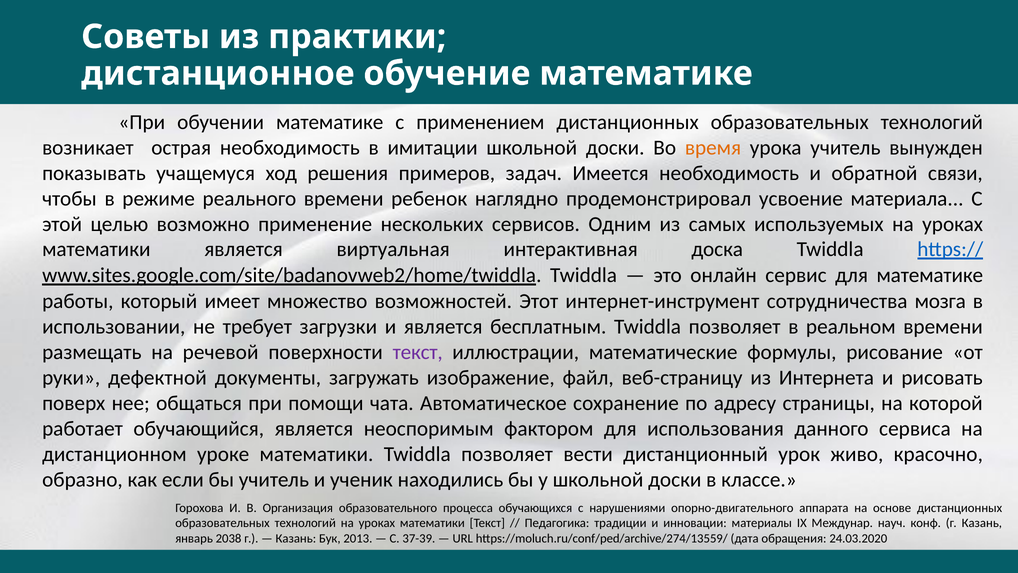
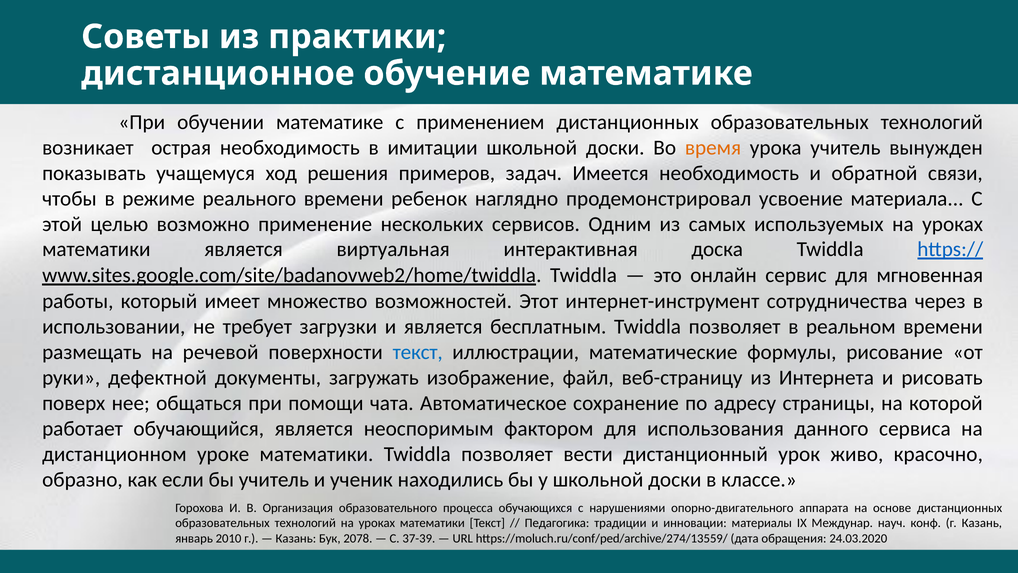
для математике: математике -> мгновенная
мозга: мозга -> через
текст at (418, 352) colour: purple -> blue
2038: 2038 -> 2010
2013: 2013 -> 2078
